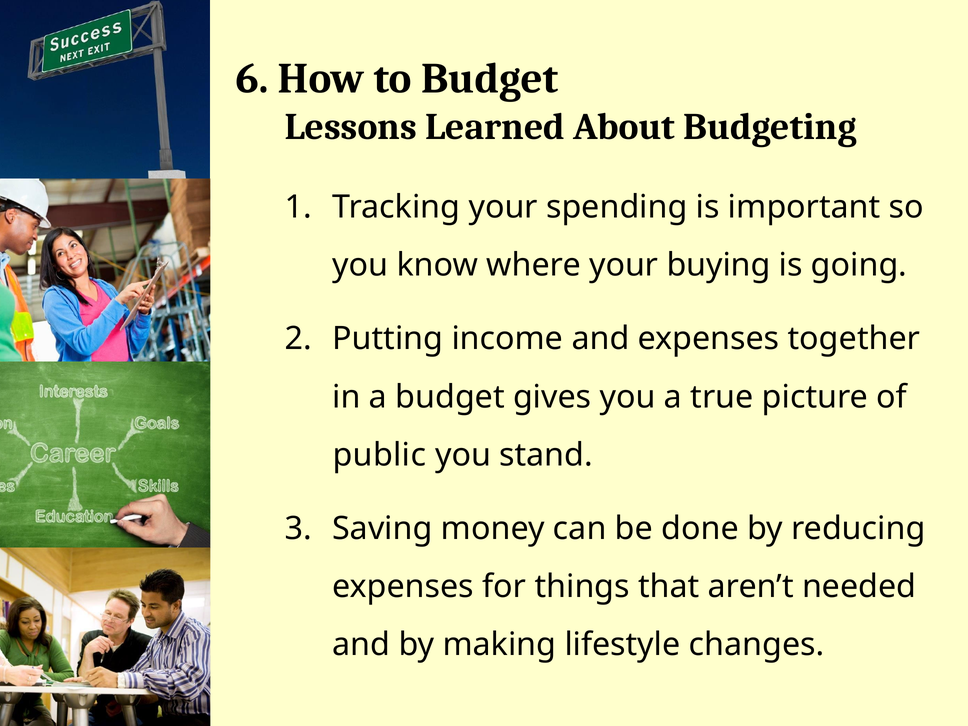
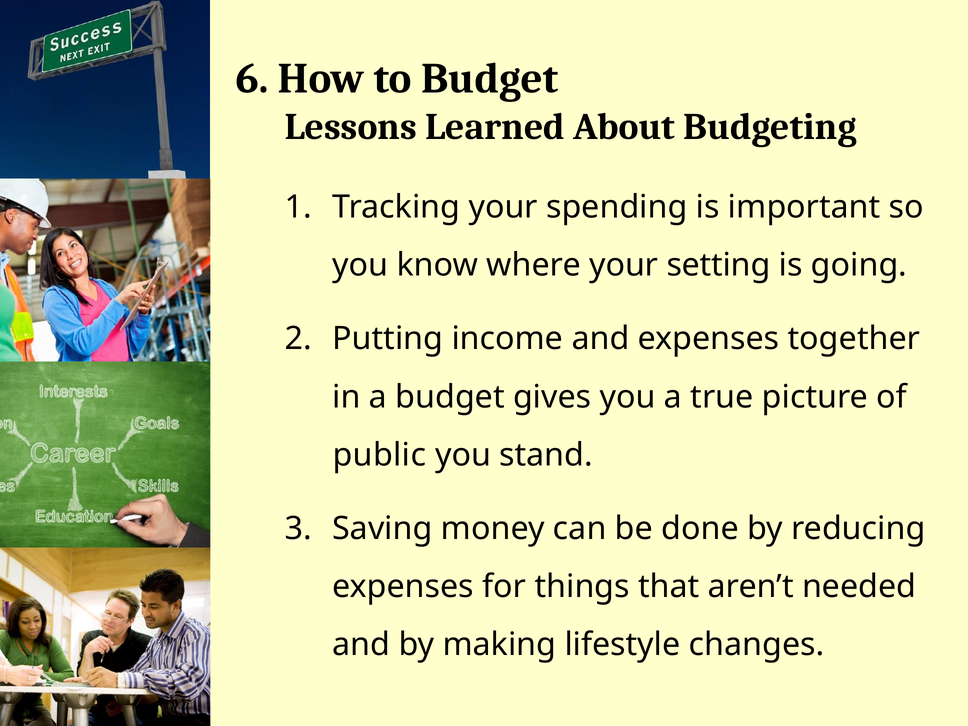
buying: buying -> setting
